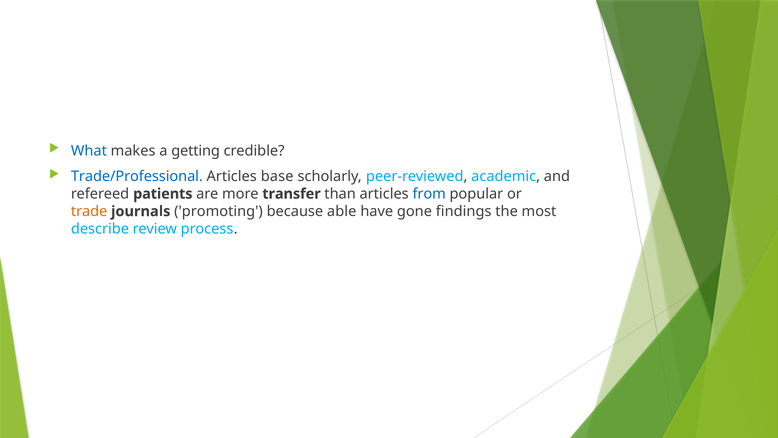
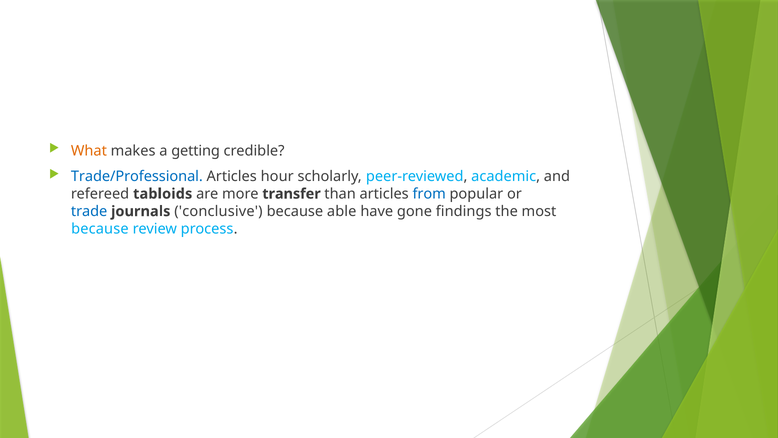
What colour: blue -> orange
base: base -> hour
patients: patients -> tabloids
trade colour: orange -> blue
promoting: promoting -> conclusive
describe at (100, 229): describe -> because
